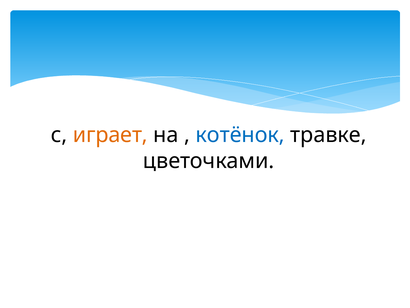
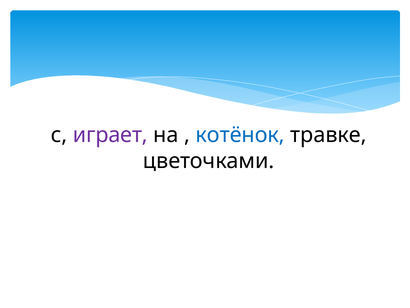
играет colour: orange -> purple
